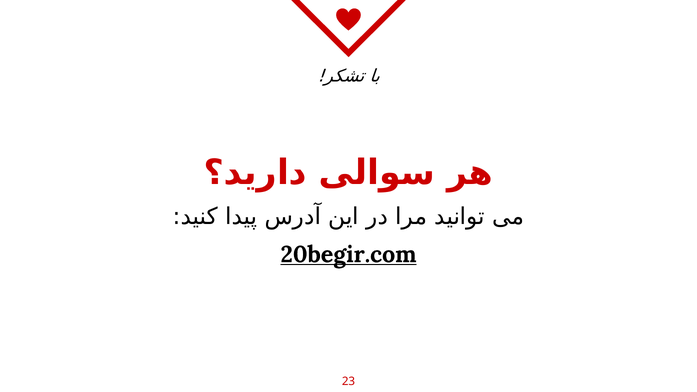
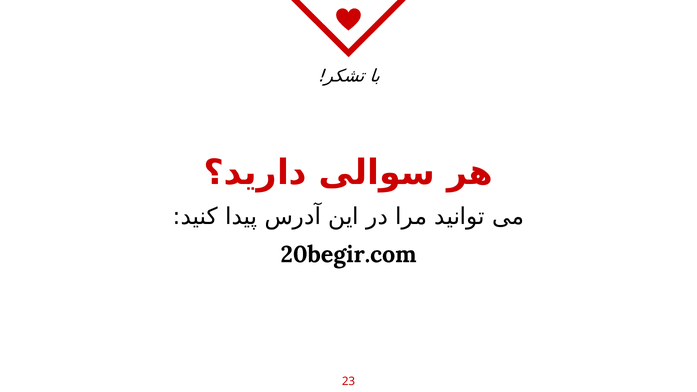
20begir.com underline: present -> none
